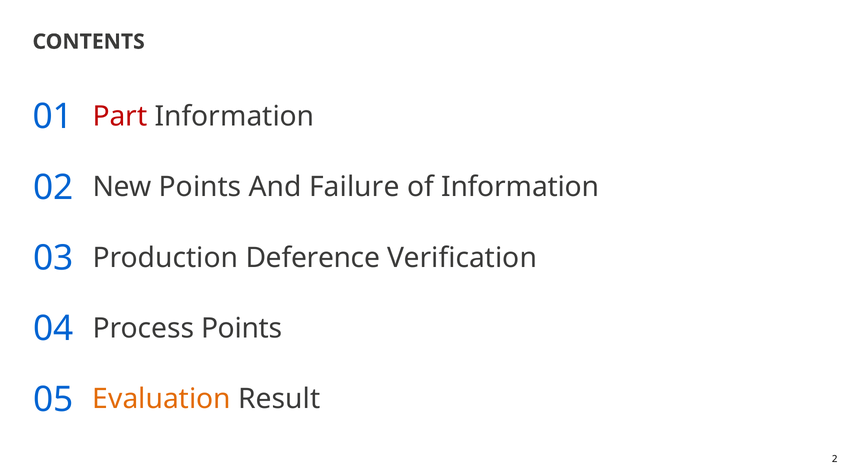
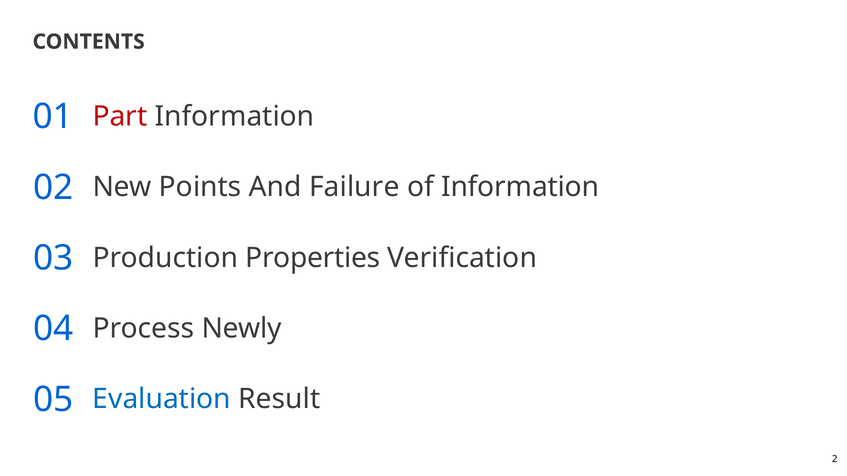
Deference: Deference -> Properties
Process Points: Points -> Newly
Evaluation colour: orange -> blue
